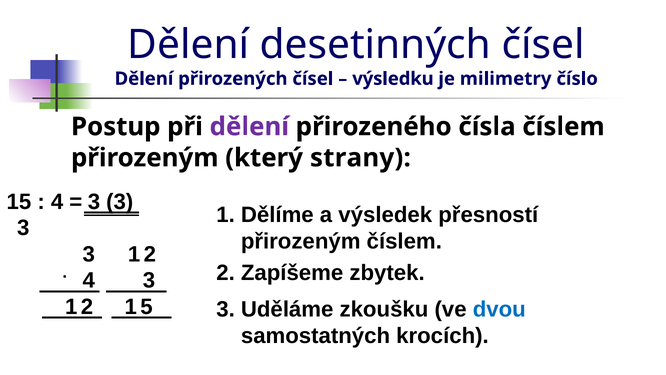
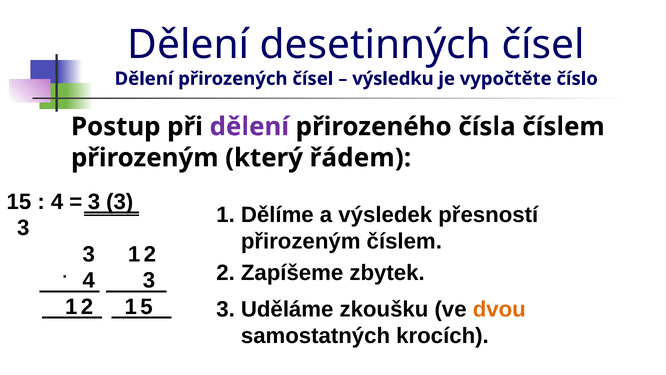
milimetry: milimetry -> vypočtěte
strany: strany -> řádem
dvou colour: blue -> orange
